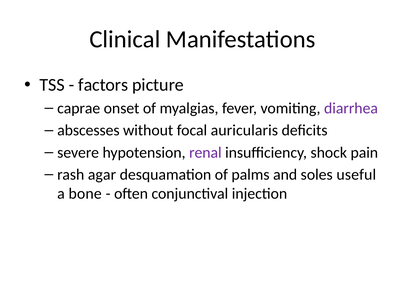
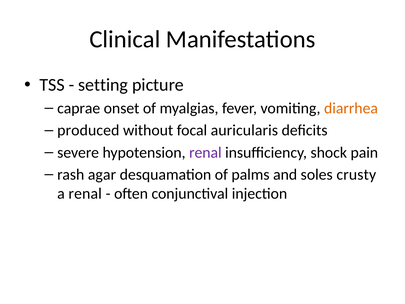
factors: factors -> setting
diarrhea colour: purple -> orange
abscesses: abscesses -> produced
useful: useful -> crusty
a bone: bone -> renal
